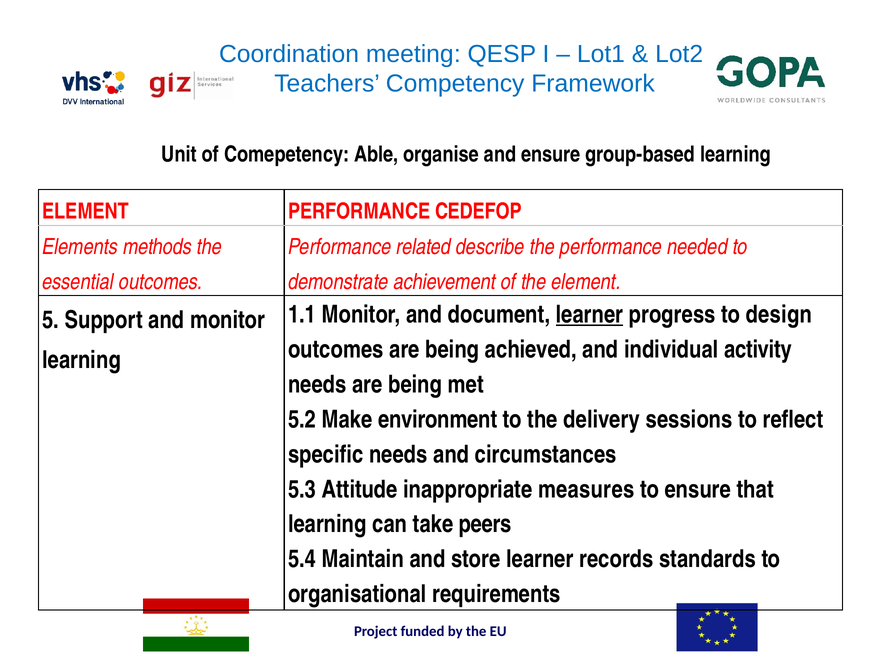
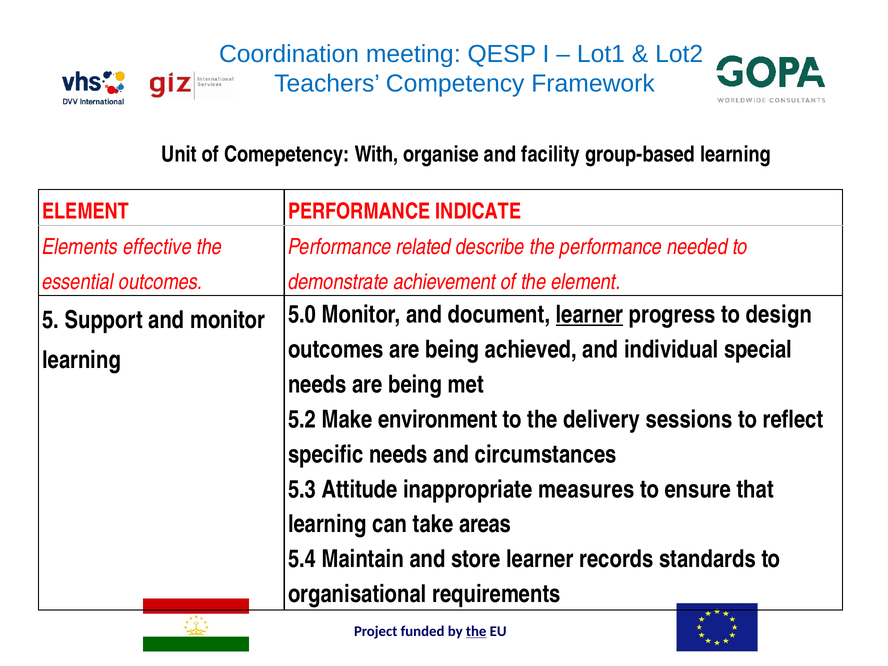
Able: Able -> With
and ensure: ensure -> facility
CEDEFOP: CEDEFOP -> INDICATE
methods: methods -> effective
1.1: 1.1 -> 5.0
activity: activity -> special
peers: peers -> areas
the at (476, 631) underline: none -> present
